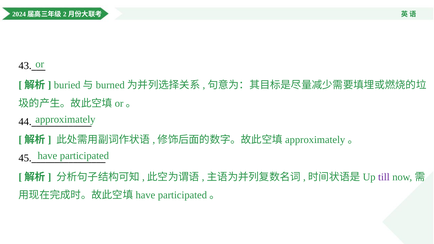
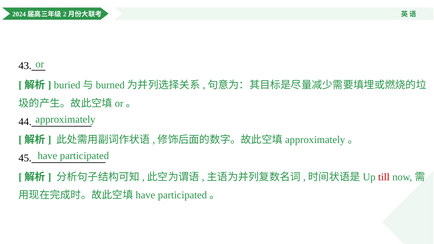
till colour: purple -> red
